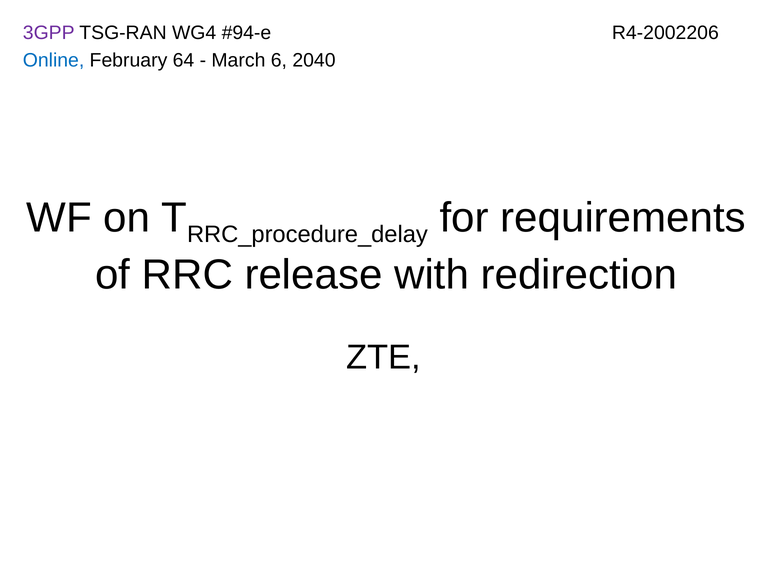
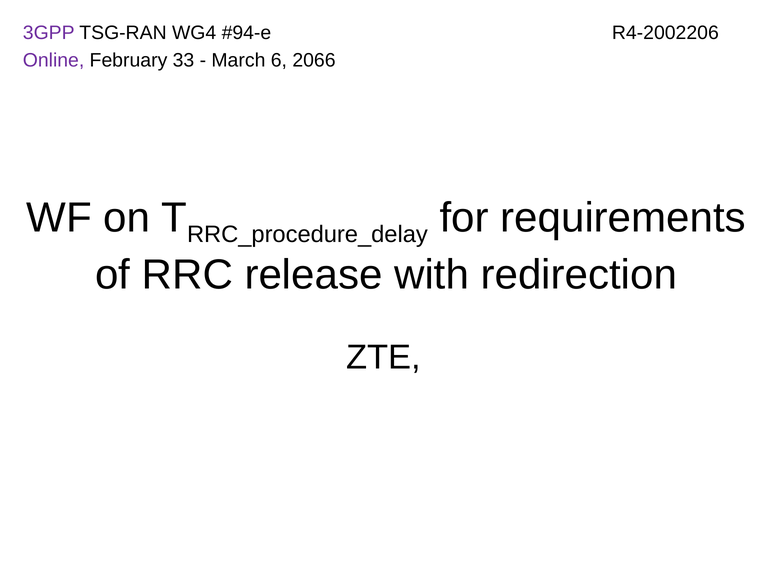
Online colour: blue -> purple
64: 64 -> 33
2040: 2040 -> 2066
